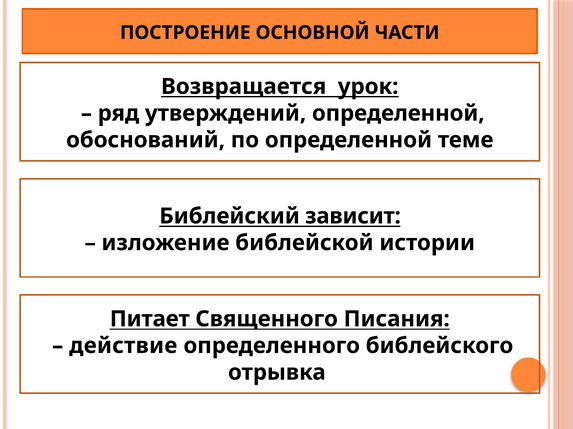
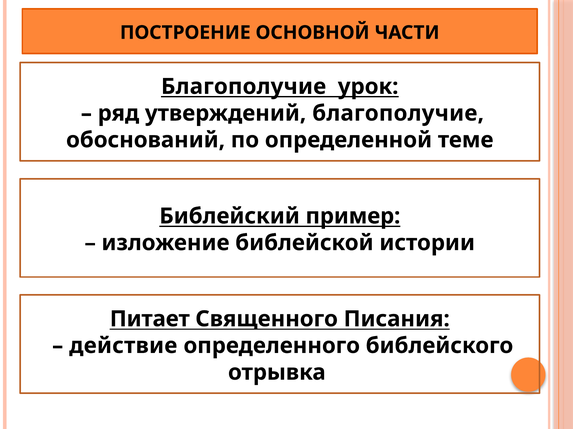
Возвращается at (244, 87): Возвращается -> Благополучие
утверждений определенной: определенной -> благополучие
зависит: зависит -> пример
